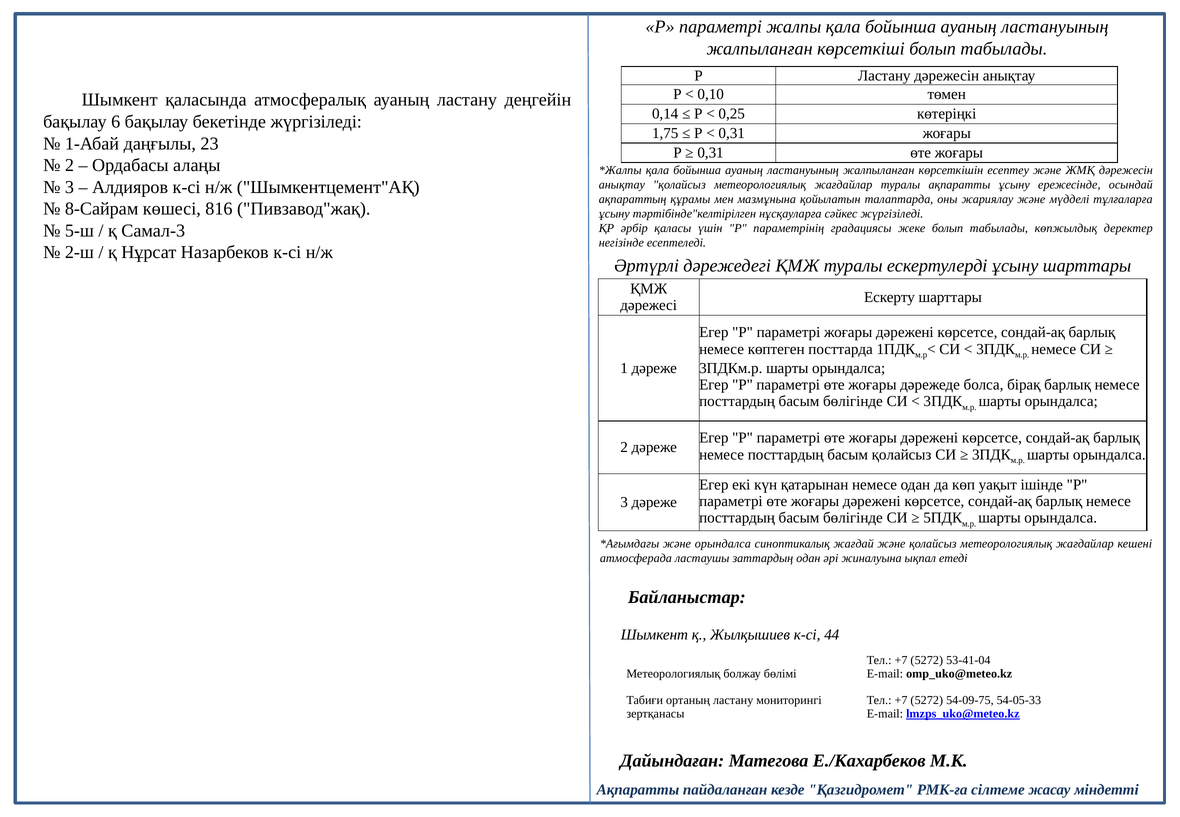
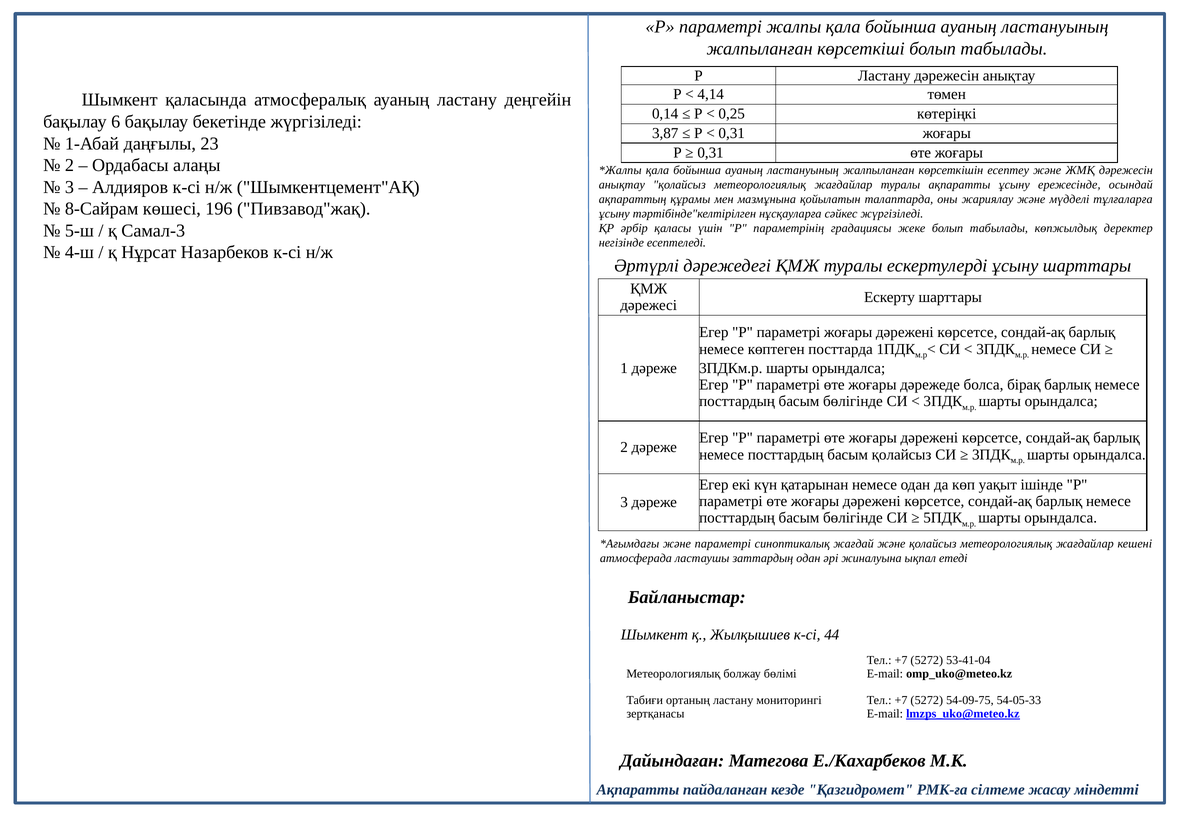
0,10: 0,10 -> 4,14
1,75: 1,75 -> 3,87
816: 816 -> 196
2-ш: 2-ш -> 4-ш
және орындалса: орындалса -> параметрі
